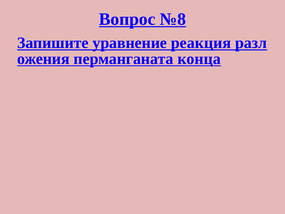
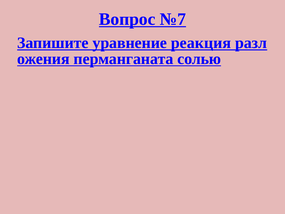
№8: №8 -> №7
конца: конца -> солью
